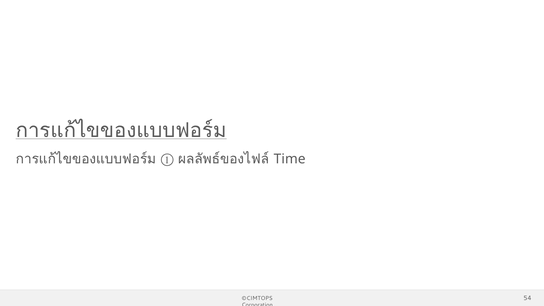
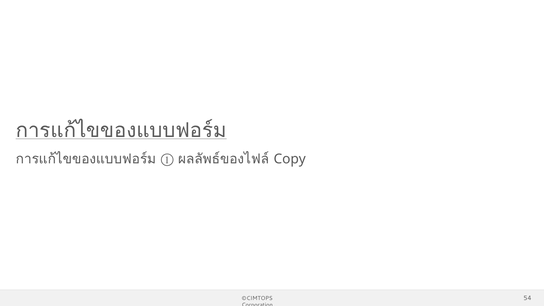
Time: Time -> Copy
